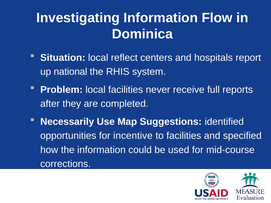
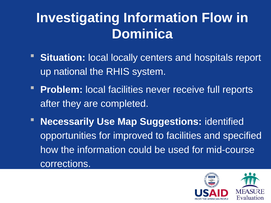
reflect: reflect -> locally
incentive: incentive -> improved
